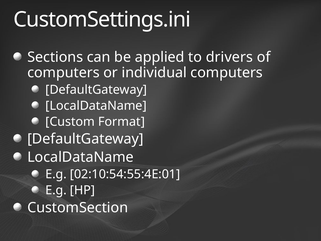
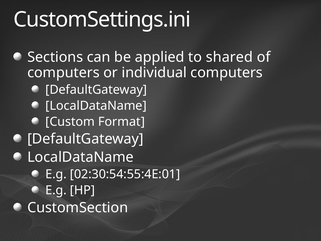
drivers: drivers -> shared
02:10:54:55:4E:01: 02:10:54:55:4E:01 -> 02:30:54:55:4E:01
